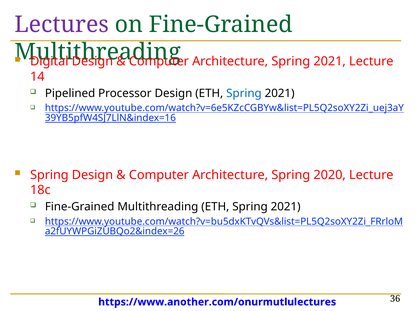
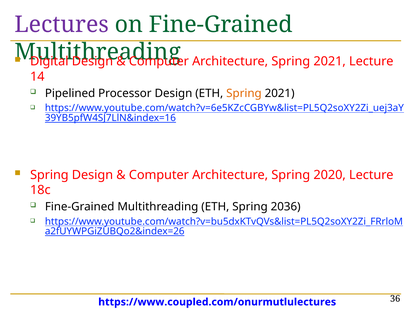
Spring at (244, 93) colour: blue -> orange
Multithreading ETH Spring 2021: 2021 -> 2036
https://www.another.com/onurmutlulectures: https://www.another.com/onurmutlulectures -> https://www.coupled.com/onurmutlulectures
